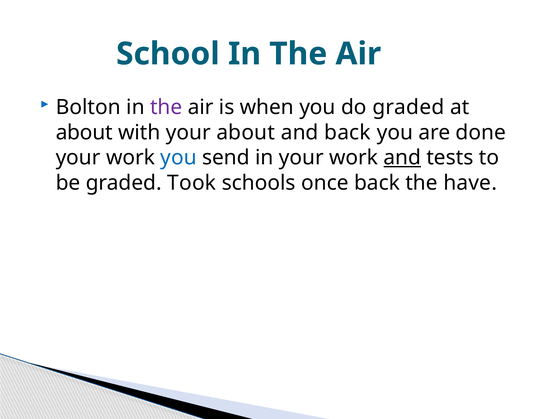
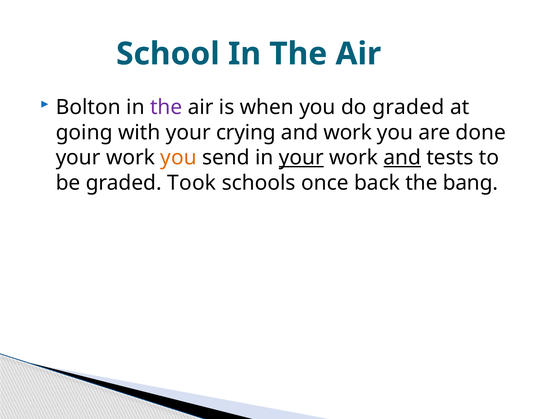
about at (84, 132): about -> going
your about: about -> crying
and back: back -> work
you at (178, 157) colour: blue -> orange
your at (301, 157) underline: none -> present
have: have -> bang
